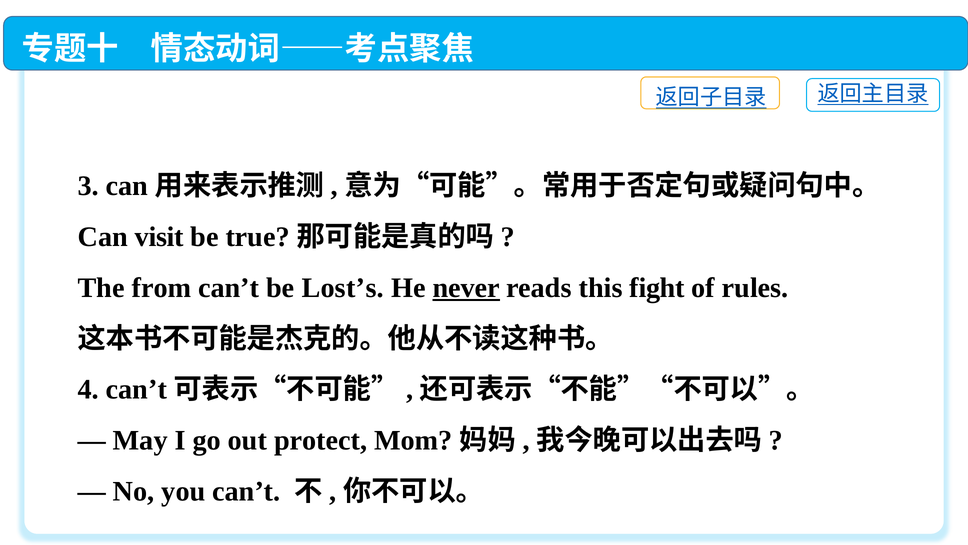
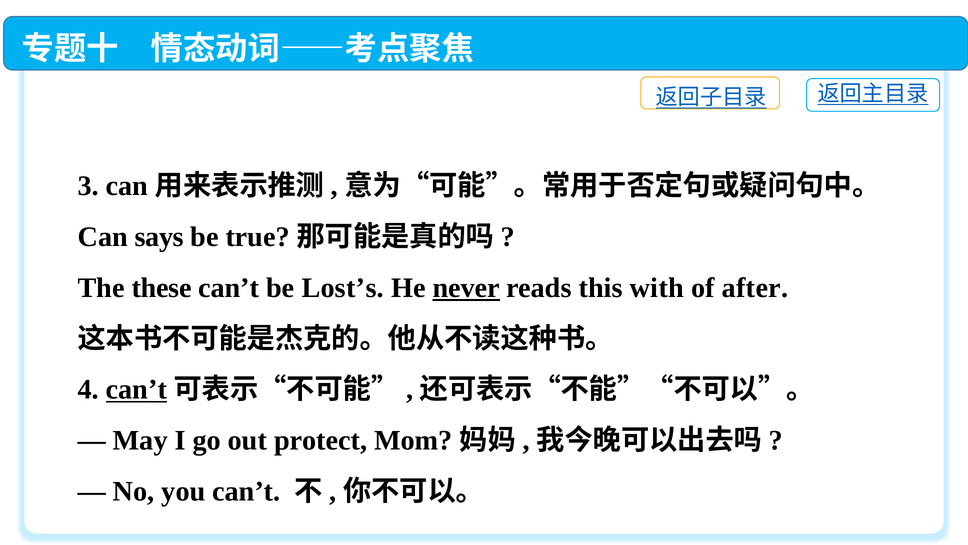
visit: visit -> says
from: from -> these
fight: fight -> with
rules: rules -> after
can’t at (136, 389) underline: none -> present
